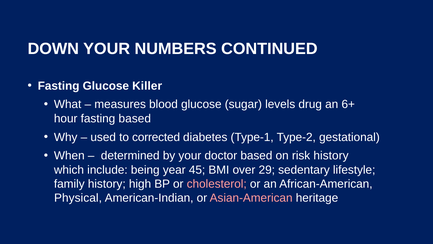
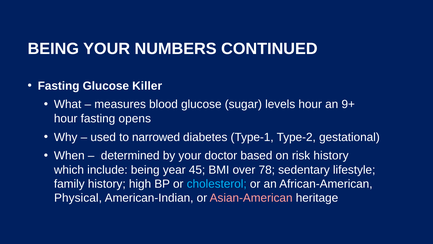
DOWN at (53, 49): DOWN -> BEING
levels drug: drug -> hour
6+: 6+ -> 9+
fasting based: based -> opens
corrected: corrected -> narrowed
29: 29 -> 78
cholesterol colour: pink -> light blue
